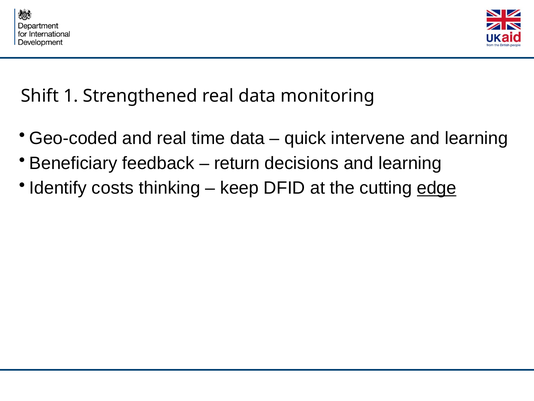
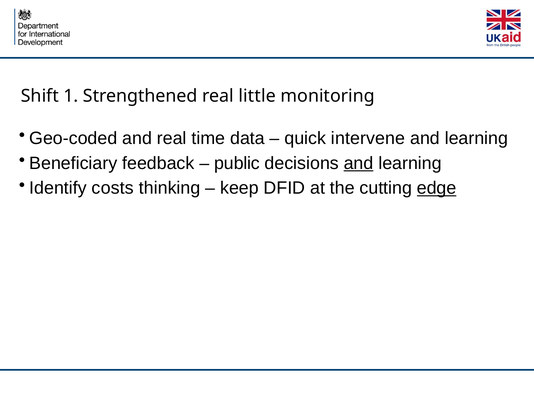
real data: data -> little
return: return -> public
and at (359, 163) underline: none -> present
